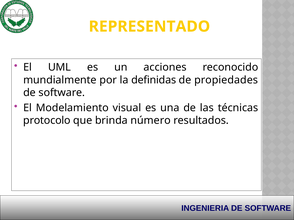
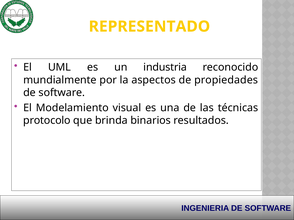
acciones: acciones -> industria
definidas: definidas -> aspectos
número: número -> binarios
